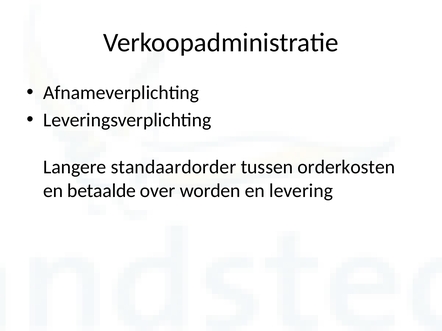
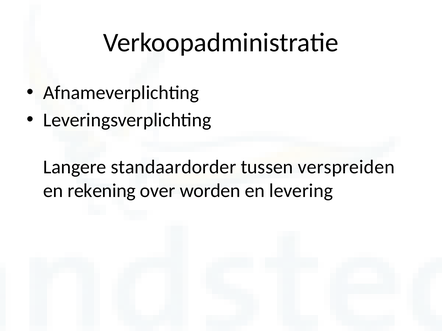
orderkosten: orderkosten -> verspreiden
betaalde: betaalde -> rekening
